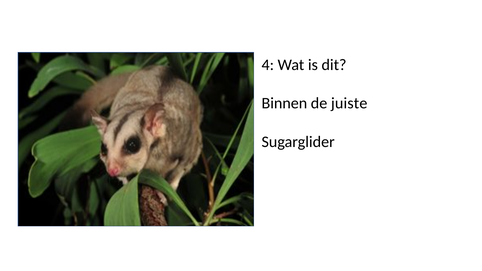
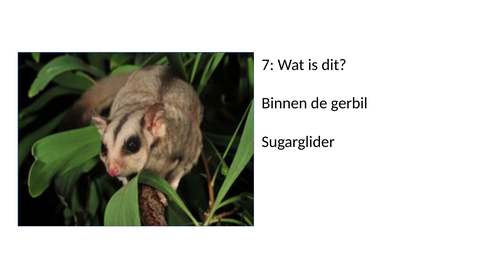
4: 4 -> 7
juiste: juiste -> gerbil
